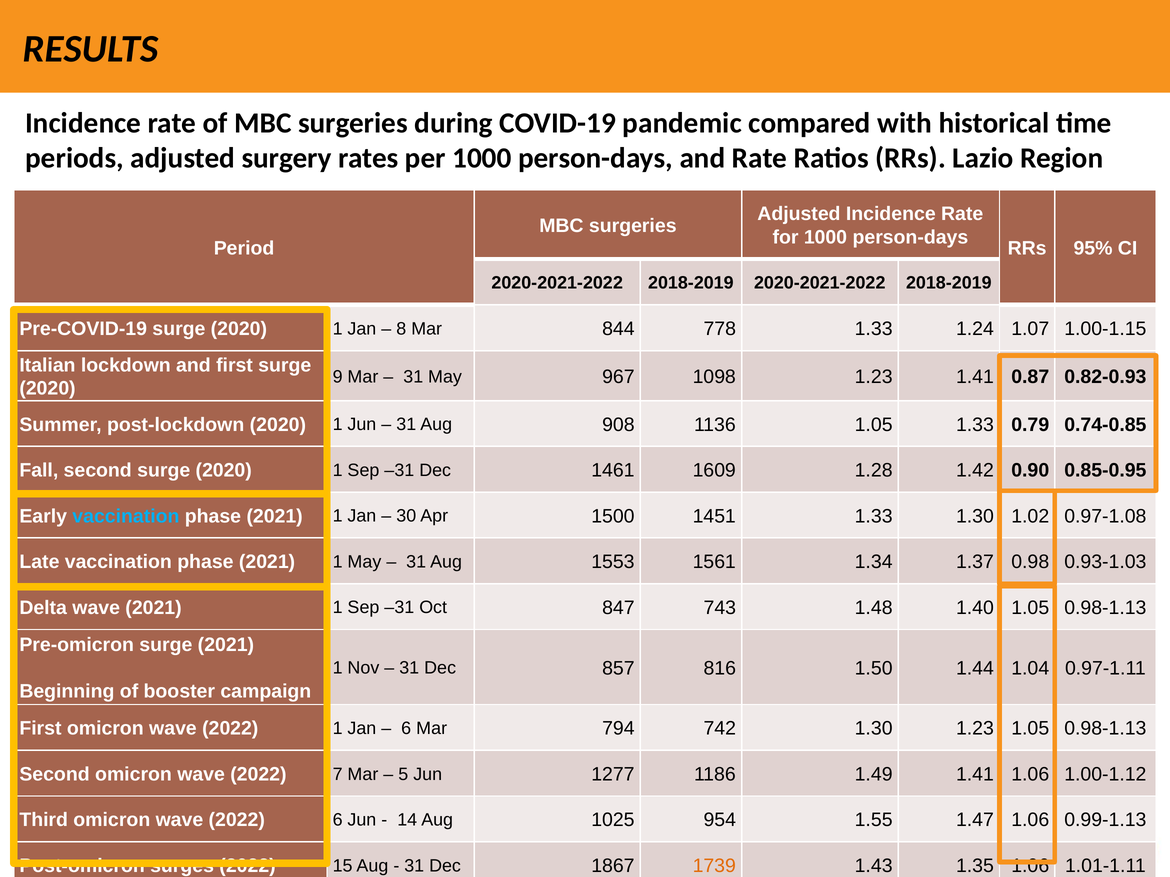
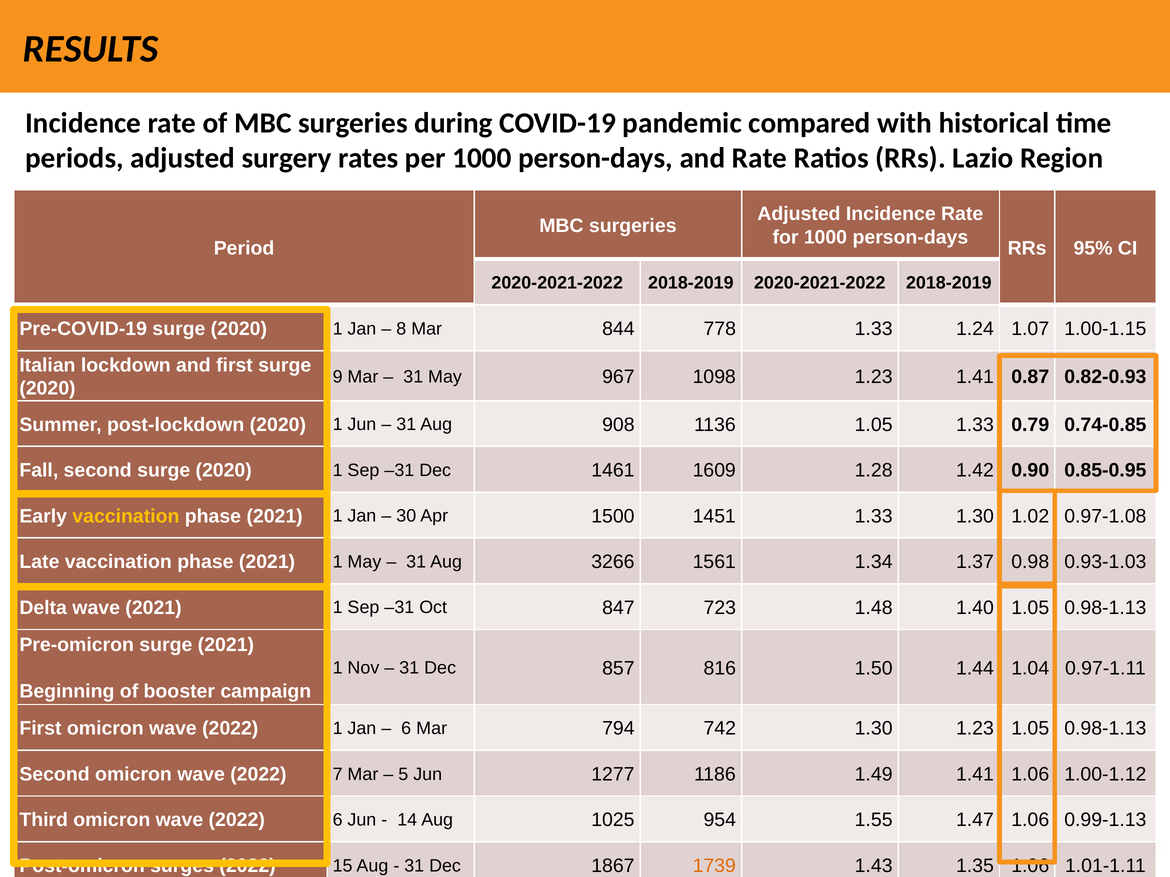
vaccination at (126, 516) colour: light blue -> yellow
1553: 1553 -> 3266
743: 743 -> 723
